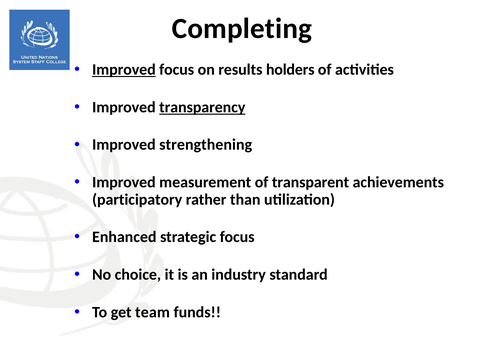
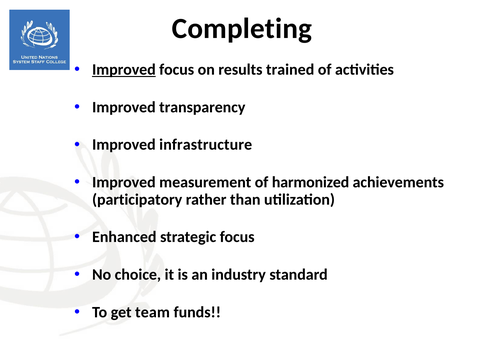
holders: holders -> trained
transparency underline: present -> none
strengthening: strengthening -> infrastructure
transparent: transparent -> harmonized
